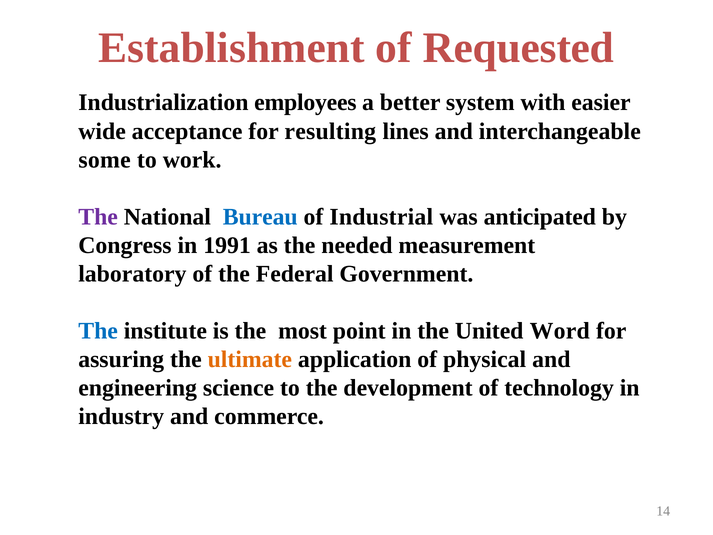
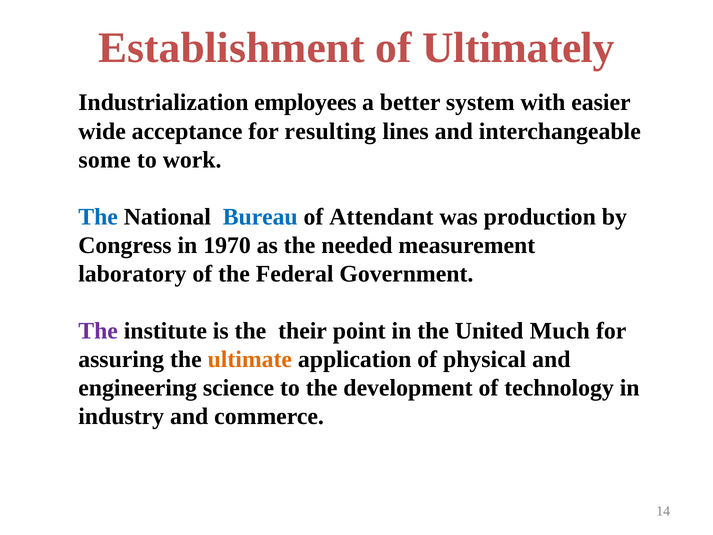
Requested: Requested -> Ultimately
The at (98, 217) colour: purple -> blue
Industrial: Industrial -> Attendant
anticipated: anticipated -> production
1991: 1991 -> 1970
The at (98, 331) colour: blue -> purple
most: most -> their
Word: Word -> Much
